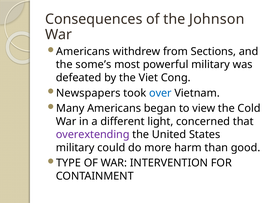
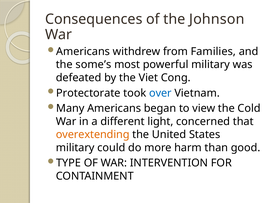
Sections: Sections -> Families
Newspapers: Newspapers -> Protectorate
overextending colour: purple -> orange
